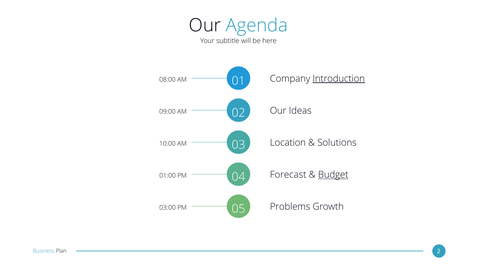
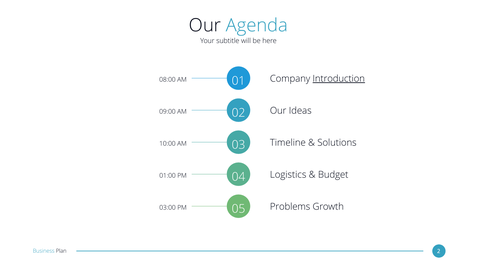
Location: Location -> Timeline
Forecast: Forecast -> Logistics
Budget underline: present -> none
